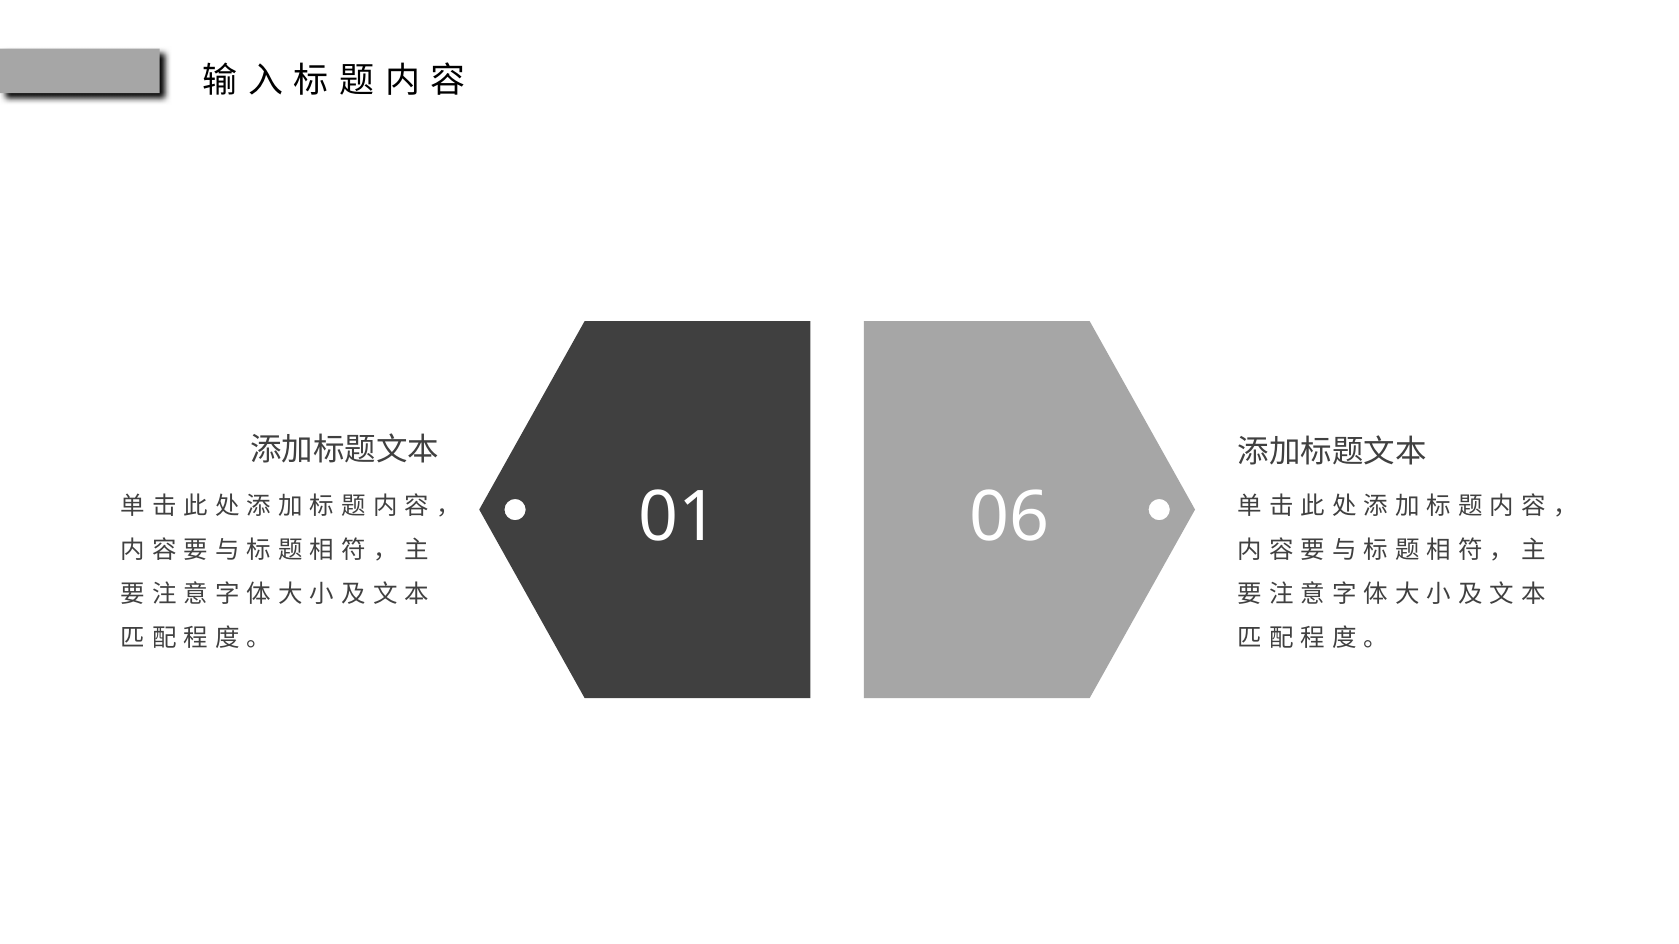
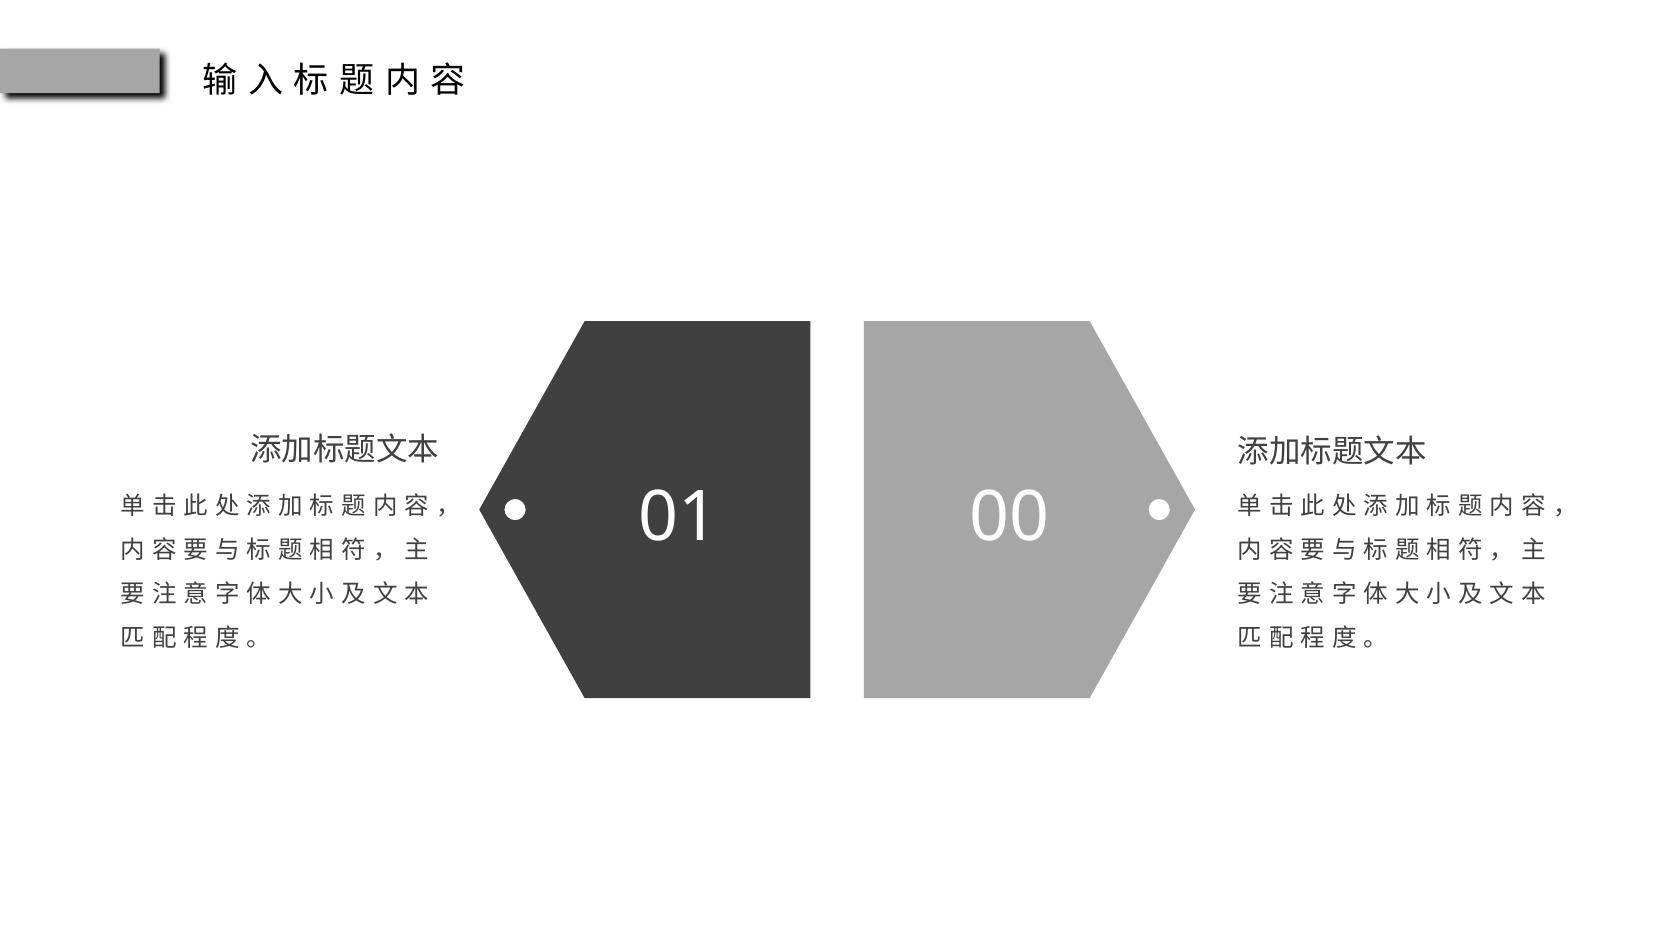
06: 06 -> 00
